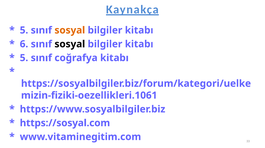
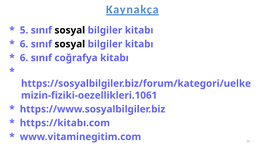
sosyal at (70, 30) colour: orange -> black
5 at (24, 58): 5 -> 6
https://sosyal.com: https://sosyal.com -> https://kitabı.com
